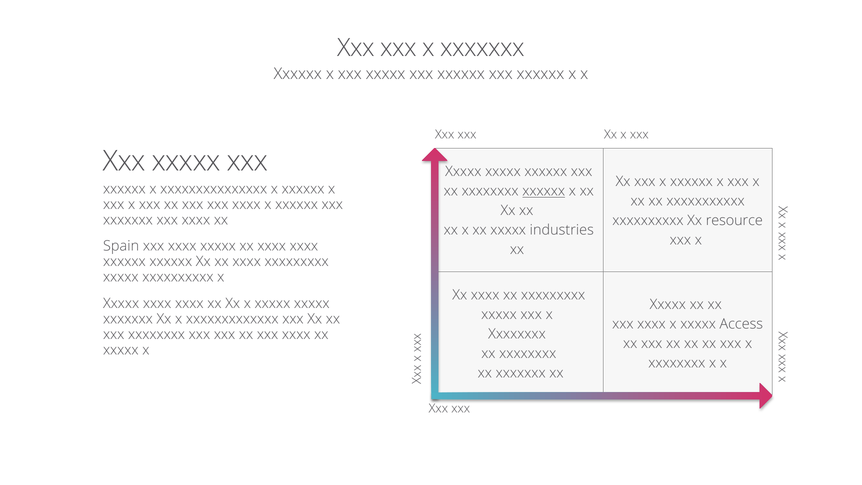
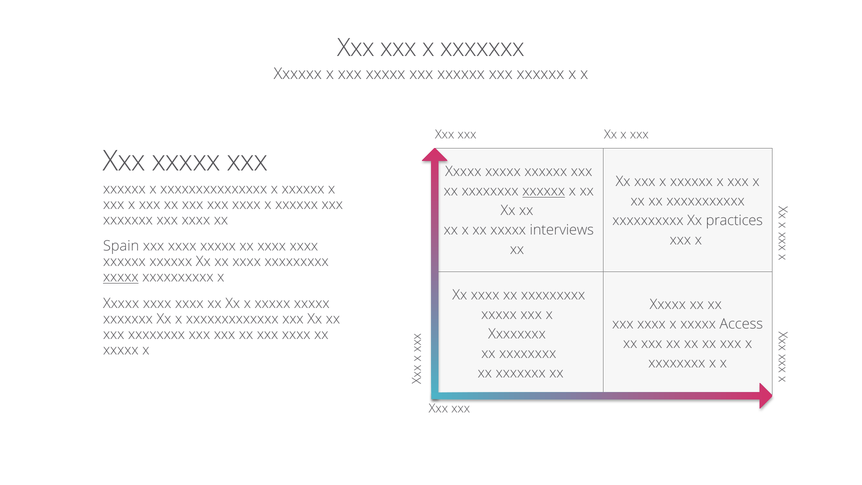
resource: resource -> practices
industries: industries -> interviews
xxxxx at (121, 277) underline: none -> present
